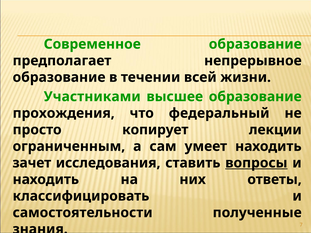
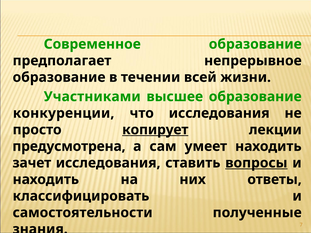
прохождения: прохождения -> конкуренции
что федеральный: федеральный -> исследования
копирует underline: none -> present
ограниченным: ограниченным -> предусмотрена
